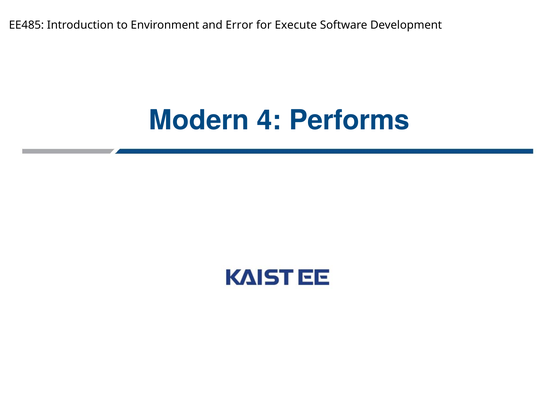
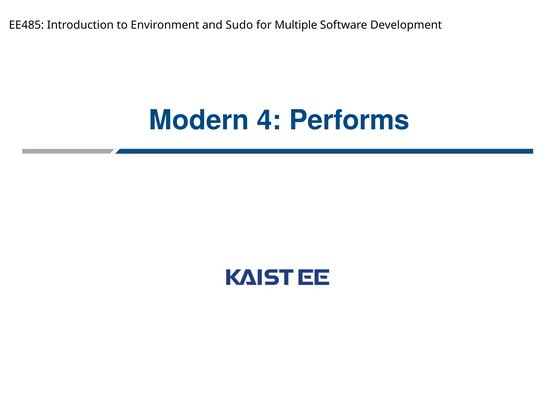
Error: Error -> Sudo
Execute: Execute -> Multiple
